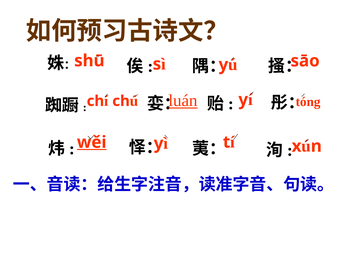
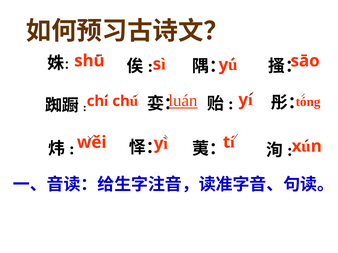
wěi underline: present -> none
